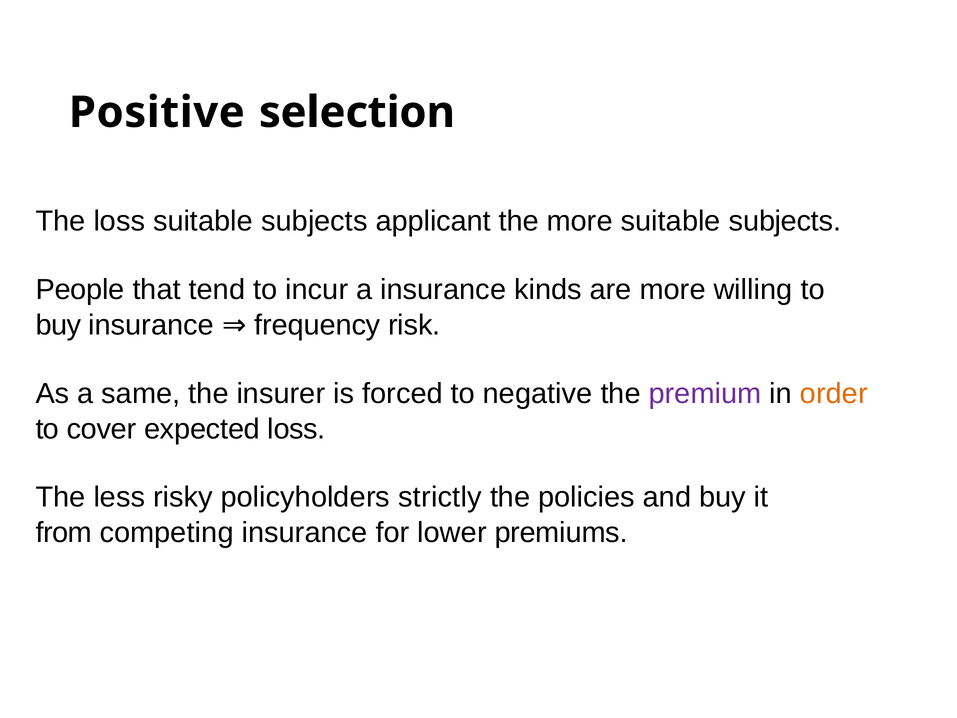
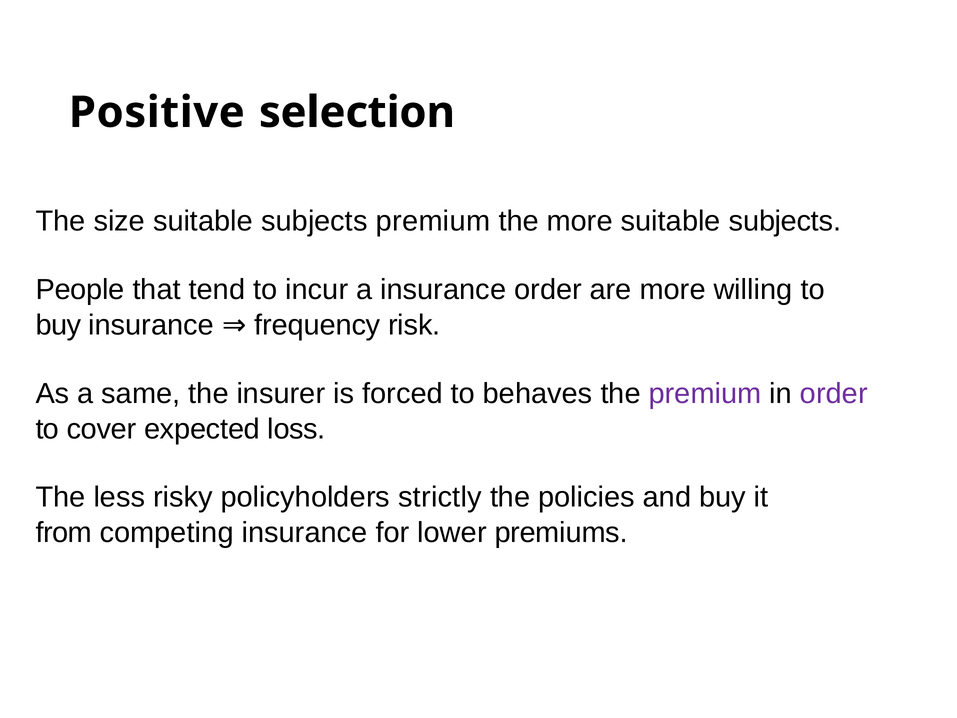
The loss: loss -> size
subjects applicant: applicant -> premium
insurance kinds: kinds -> order
negative: negative -> behaves
order at (834, 394) colour: orange -> purple
